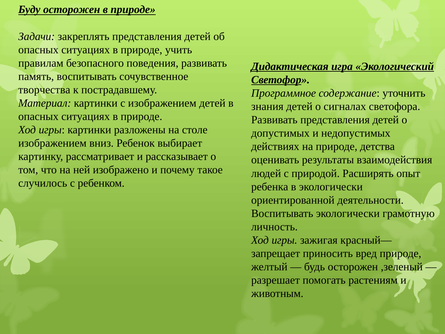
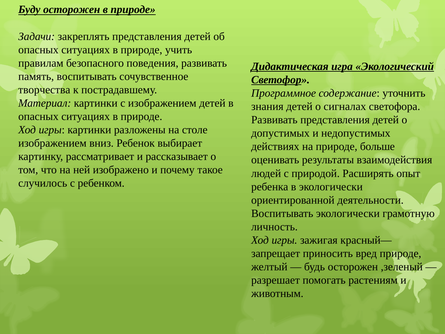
детства: детства -> больше
